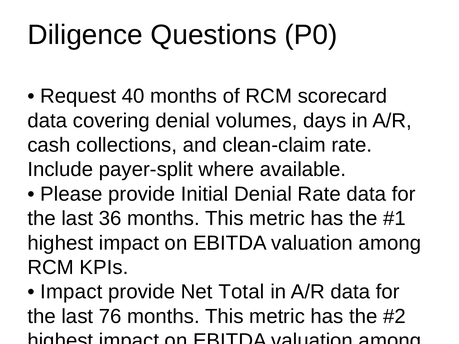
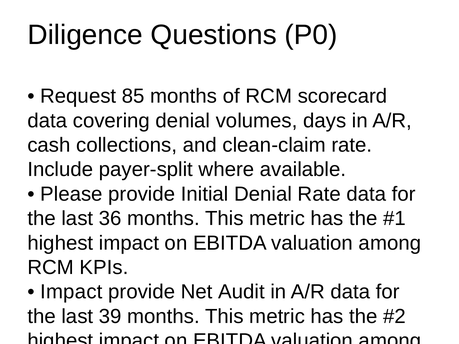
40: 40 -> 85
Total: Total -> Audit
76: 76 -> 39
